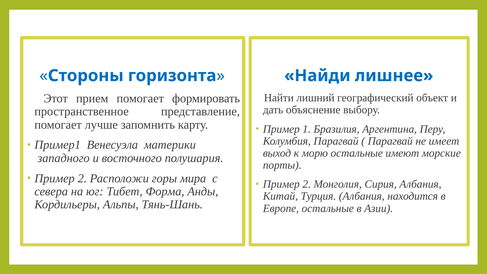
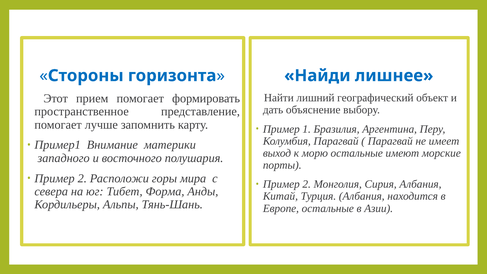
Венесуэла: Венесуэла -> Внимание
